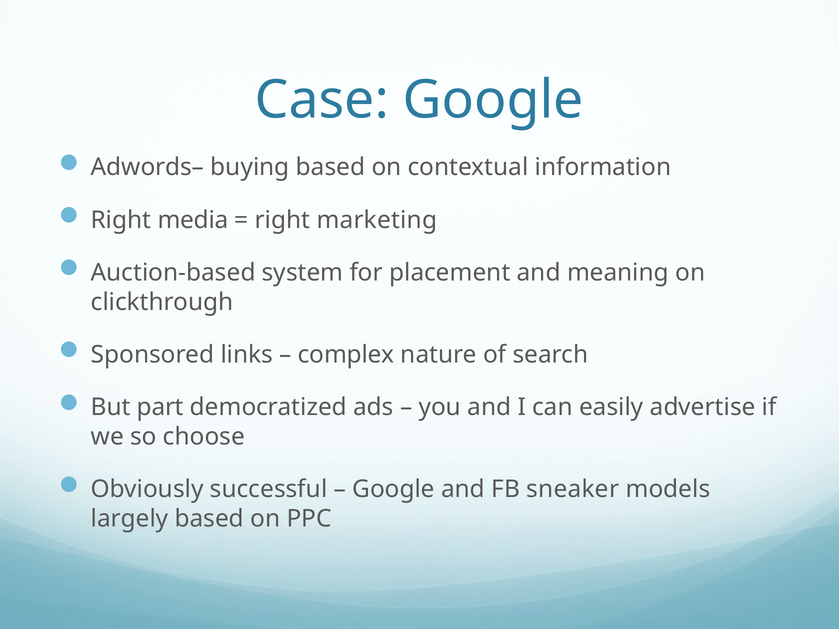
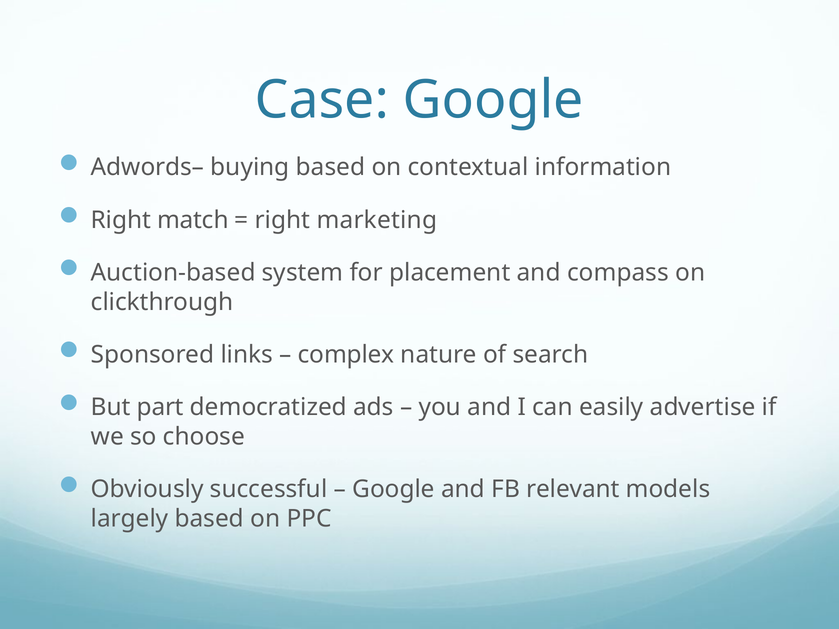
media: media -> match
meaning: meaning -> compass
sneaker: sneaker -> relevant
